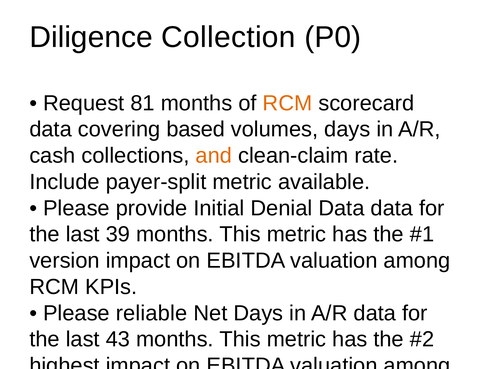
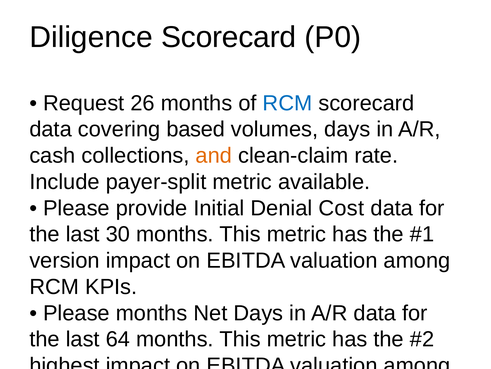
Diligence Collection: Collection -> Scorecard
81: 81 -> 26
RCM at (288, 103) colour: orange -> blue
Denial Data: Data -> Cost
39: 39 -> 30
Please reliable: reliable -> months
43: 43 -> 64
